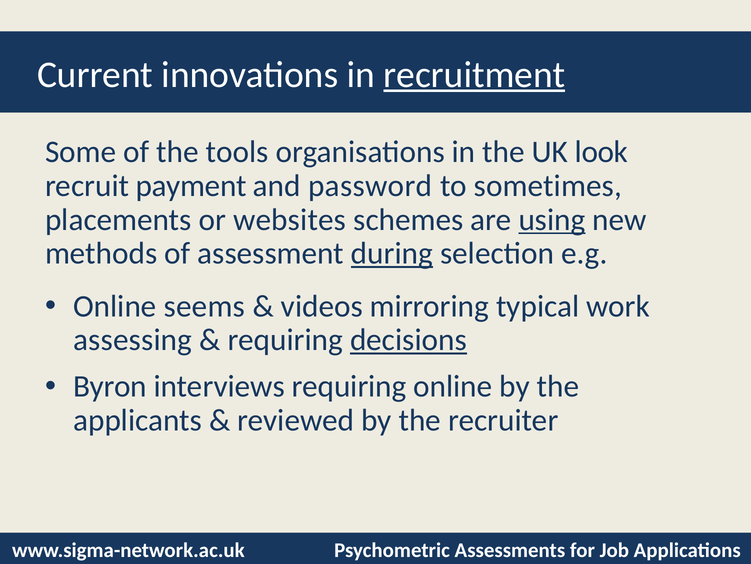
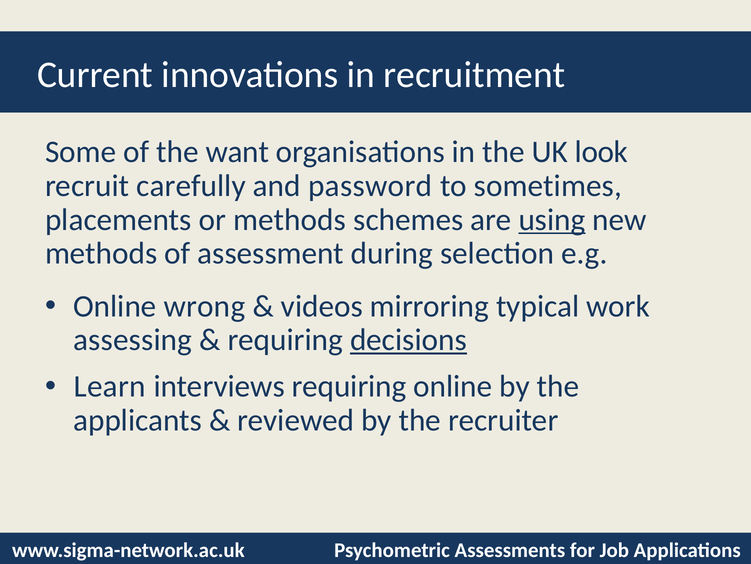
recruitment underline: present -> none
tools: tools -> want
payment: payment -> carefully
or websites: websites -> methods
during underline: present -> none
seems: seems -> wrong
Byron: Byron -> Learn
